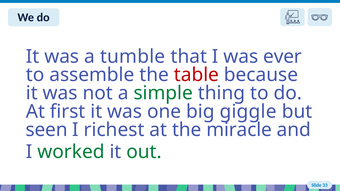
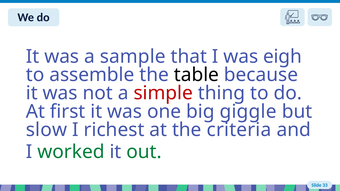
tumble: tumble -> sample
ever: ever -> eigh
table colour: red -> black
simple colour: green -> red
seen: seen -> slow
miracle: miracle -> criteria
